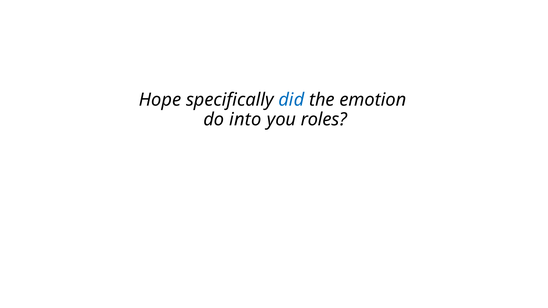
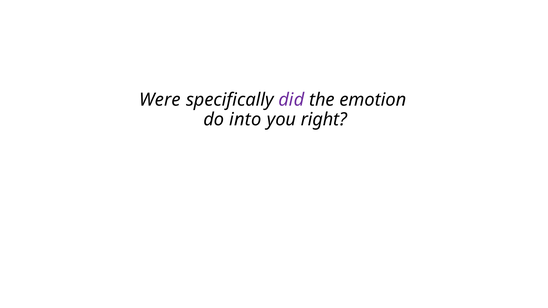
Hope: Hope -> Were
did colour: blue -> purple
roles: roles -> right
